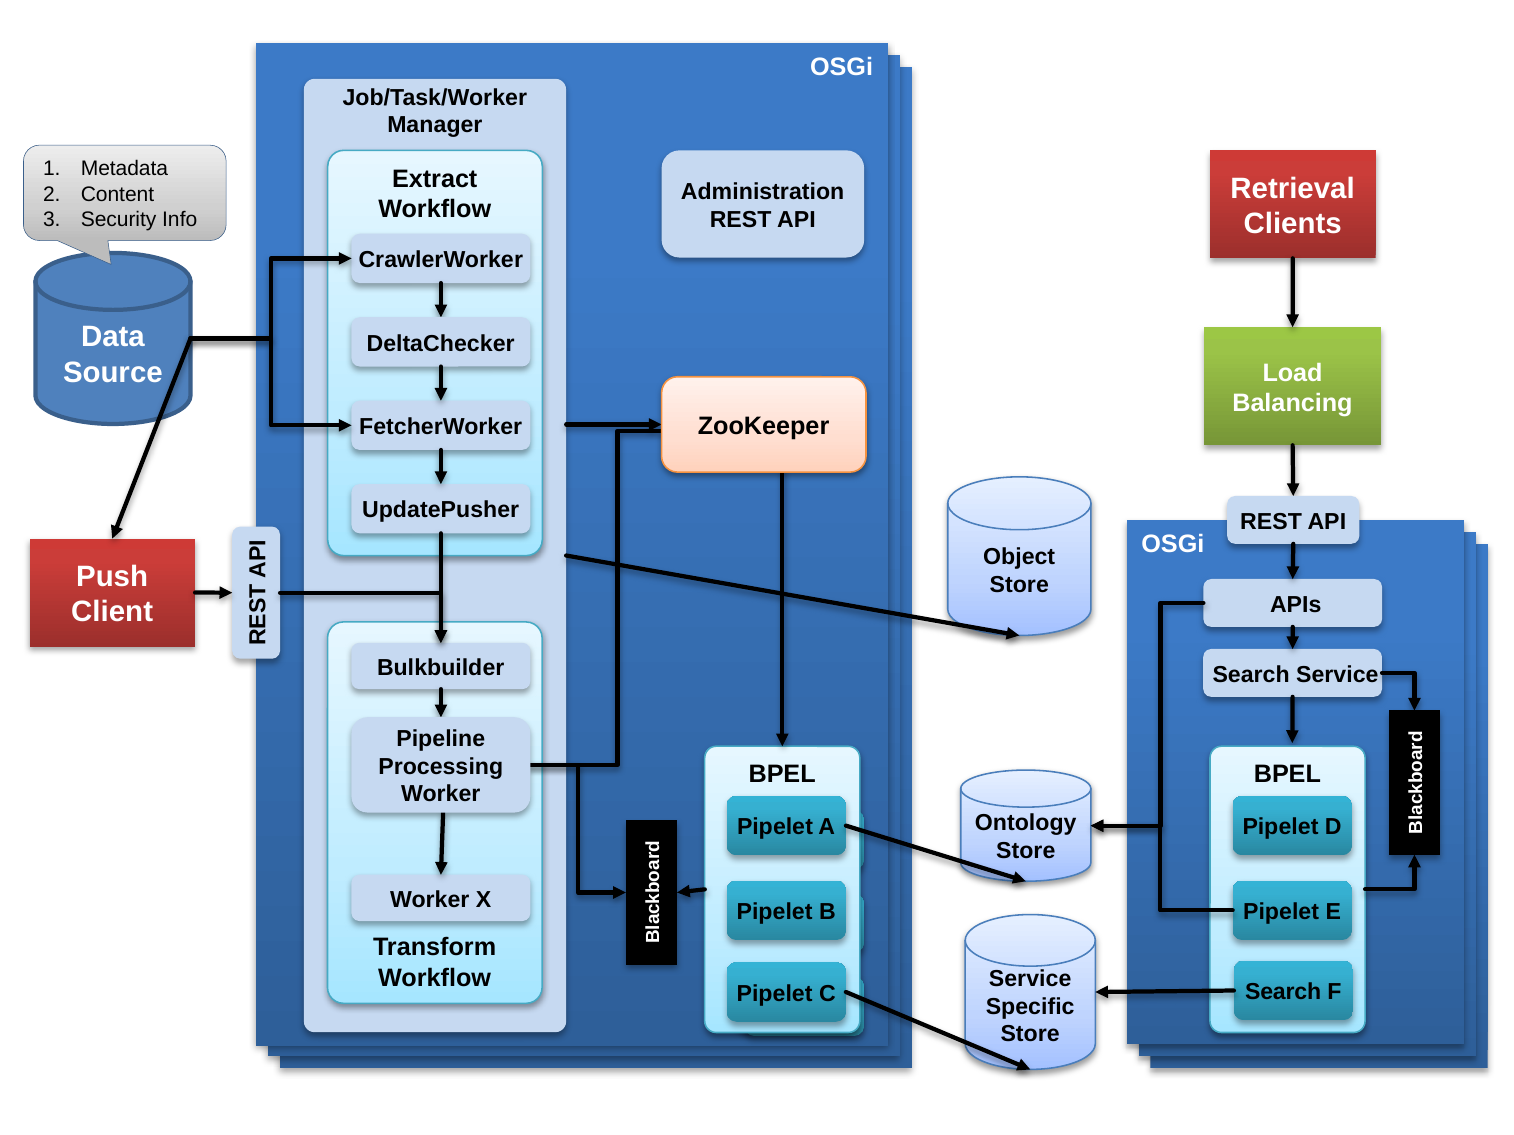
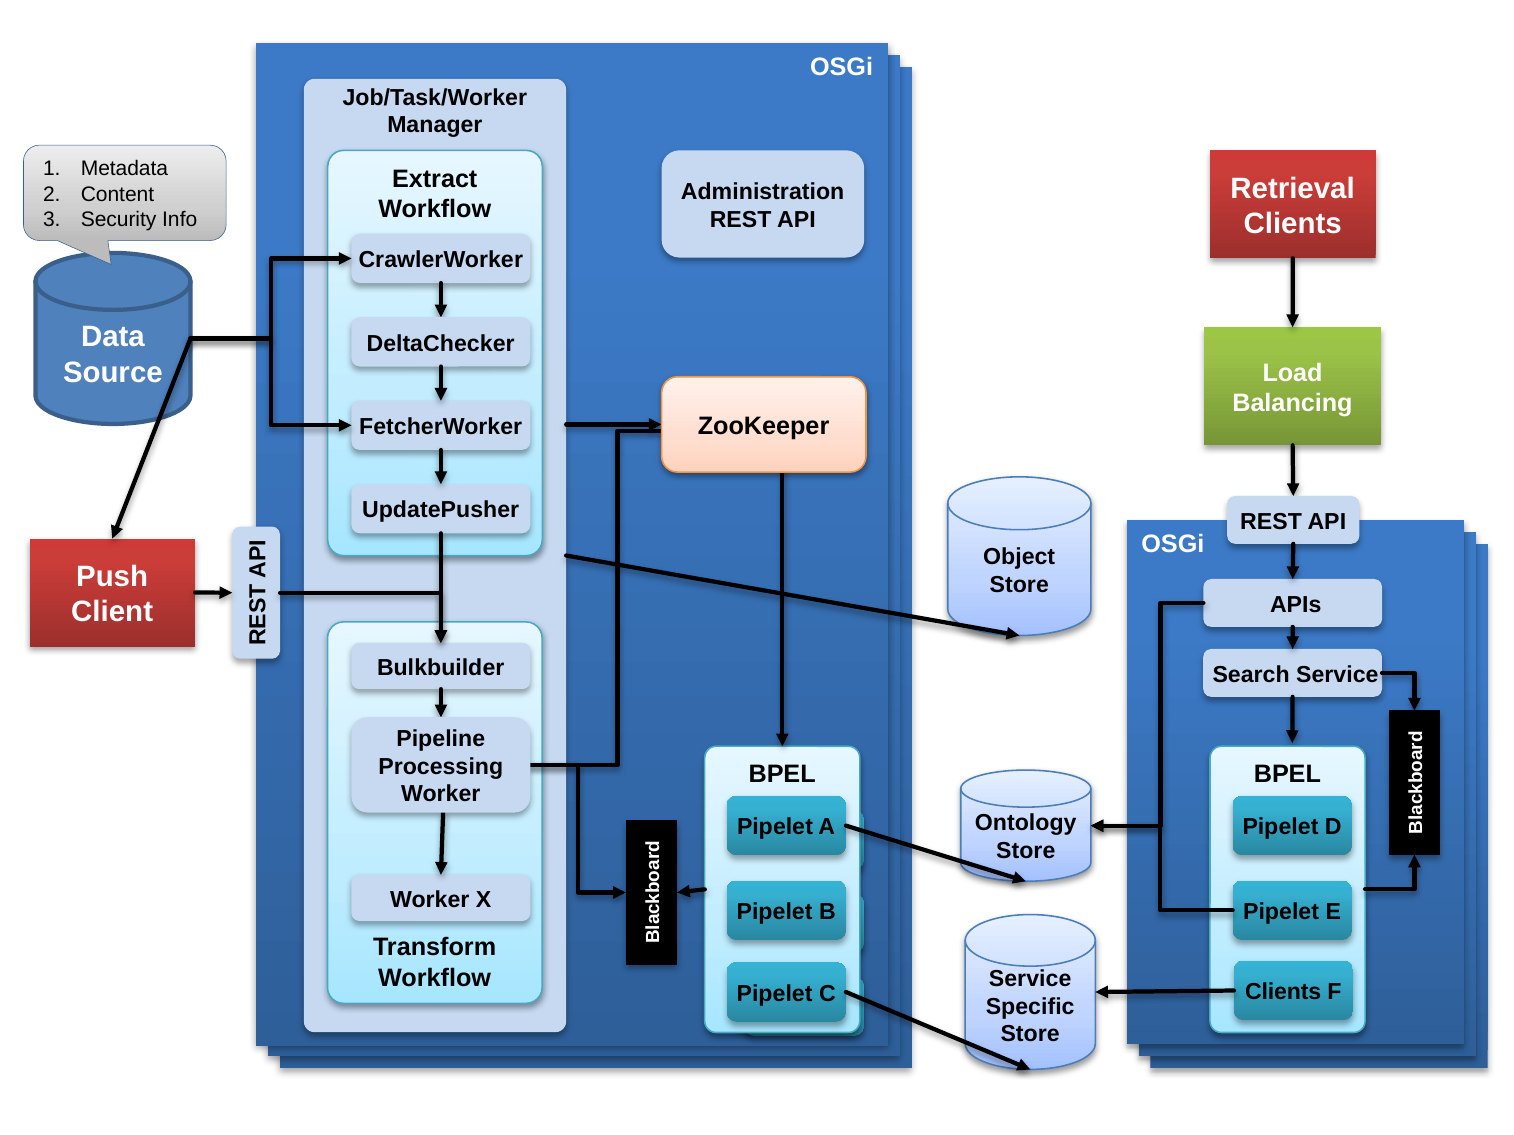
Search at (1283, 993): Search -> Clients
